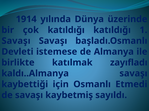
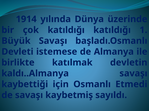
Savaşı at (16, 41): Savaşı -> Büyük
zayıfladı: zayıfladı -> devletin
